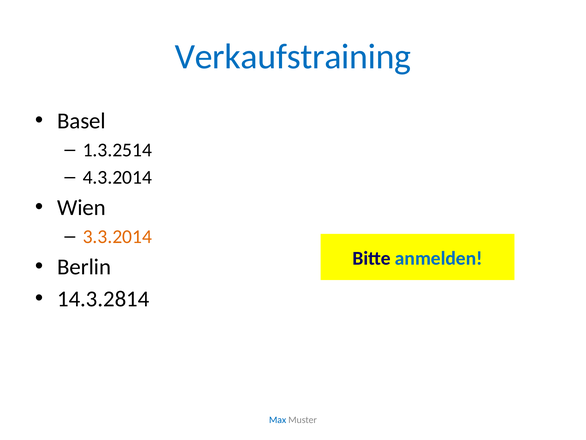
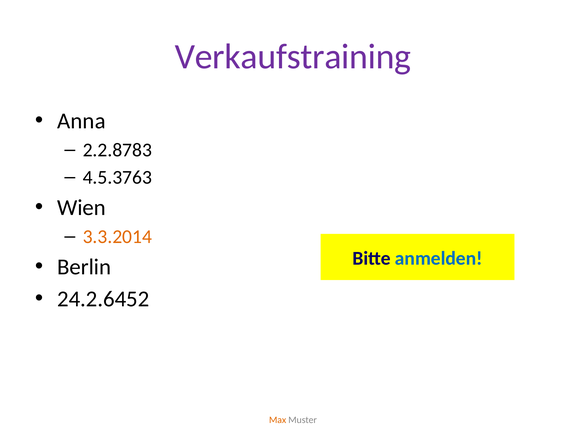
Verkaufstraining colour: blue -> purple
Basel: Basel -> Anna
1.3.2514: 1.3.2514 -> 2.2.8783
4.3.2014: 4.3.2014 -> 4.5.3763
14.3.2814: 14.3.2814 -> 24.2.6452
Max colour: blue -> orange
